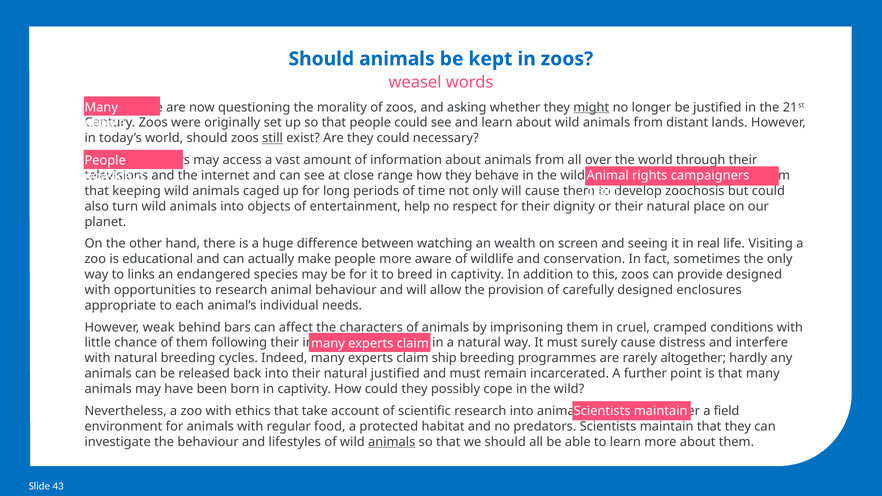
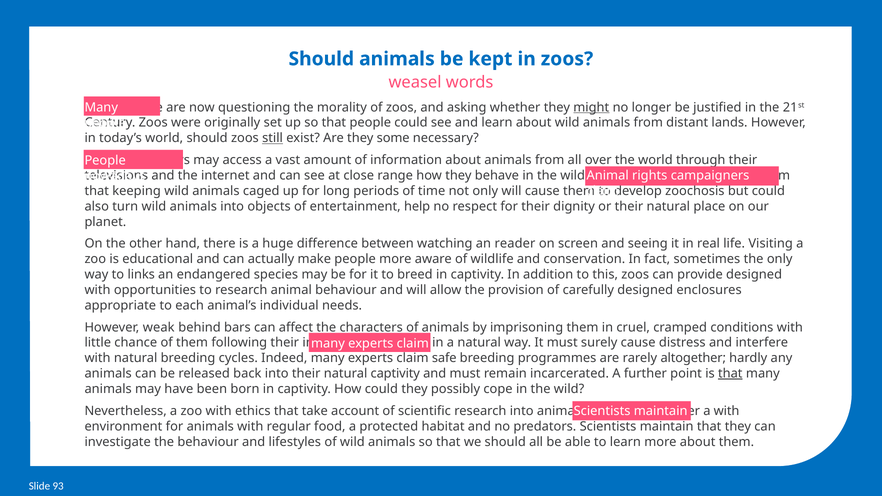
they could: could -> some
wealth: wealth -> reader
ship: ship -> safe
natural justified: justified -> captivity
that at (730, 374) underline: none -> present
a field: field -> with
animals at (392, 442) underline: present -> none
43: 43 -> 93
